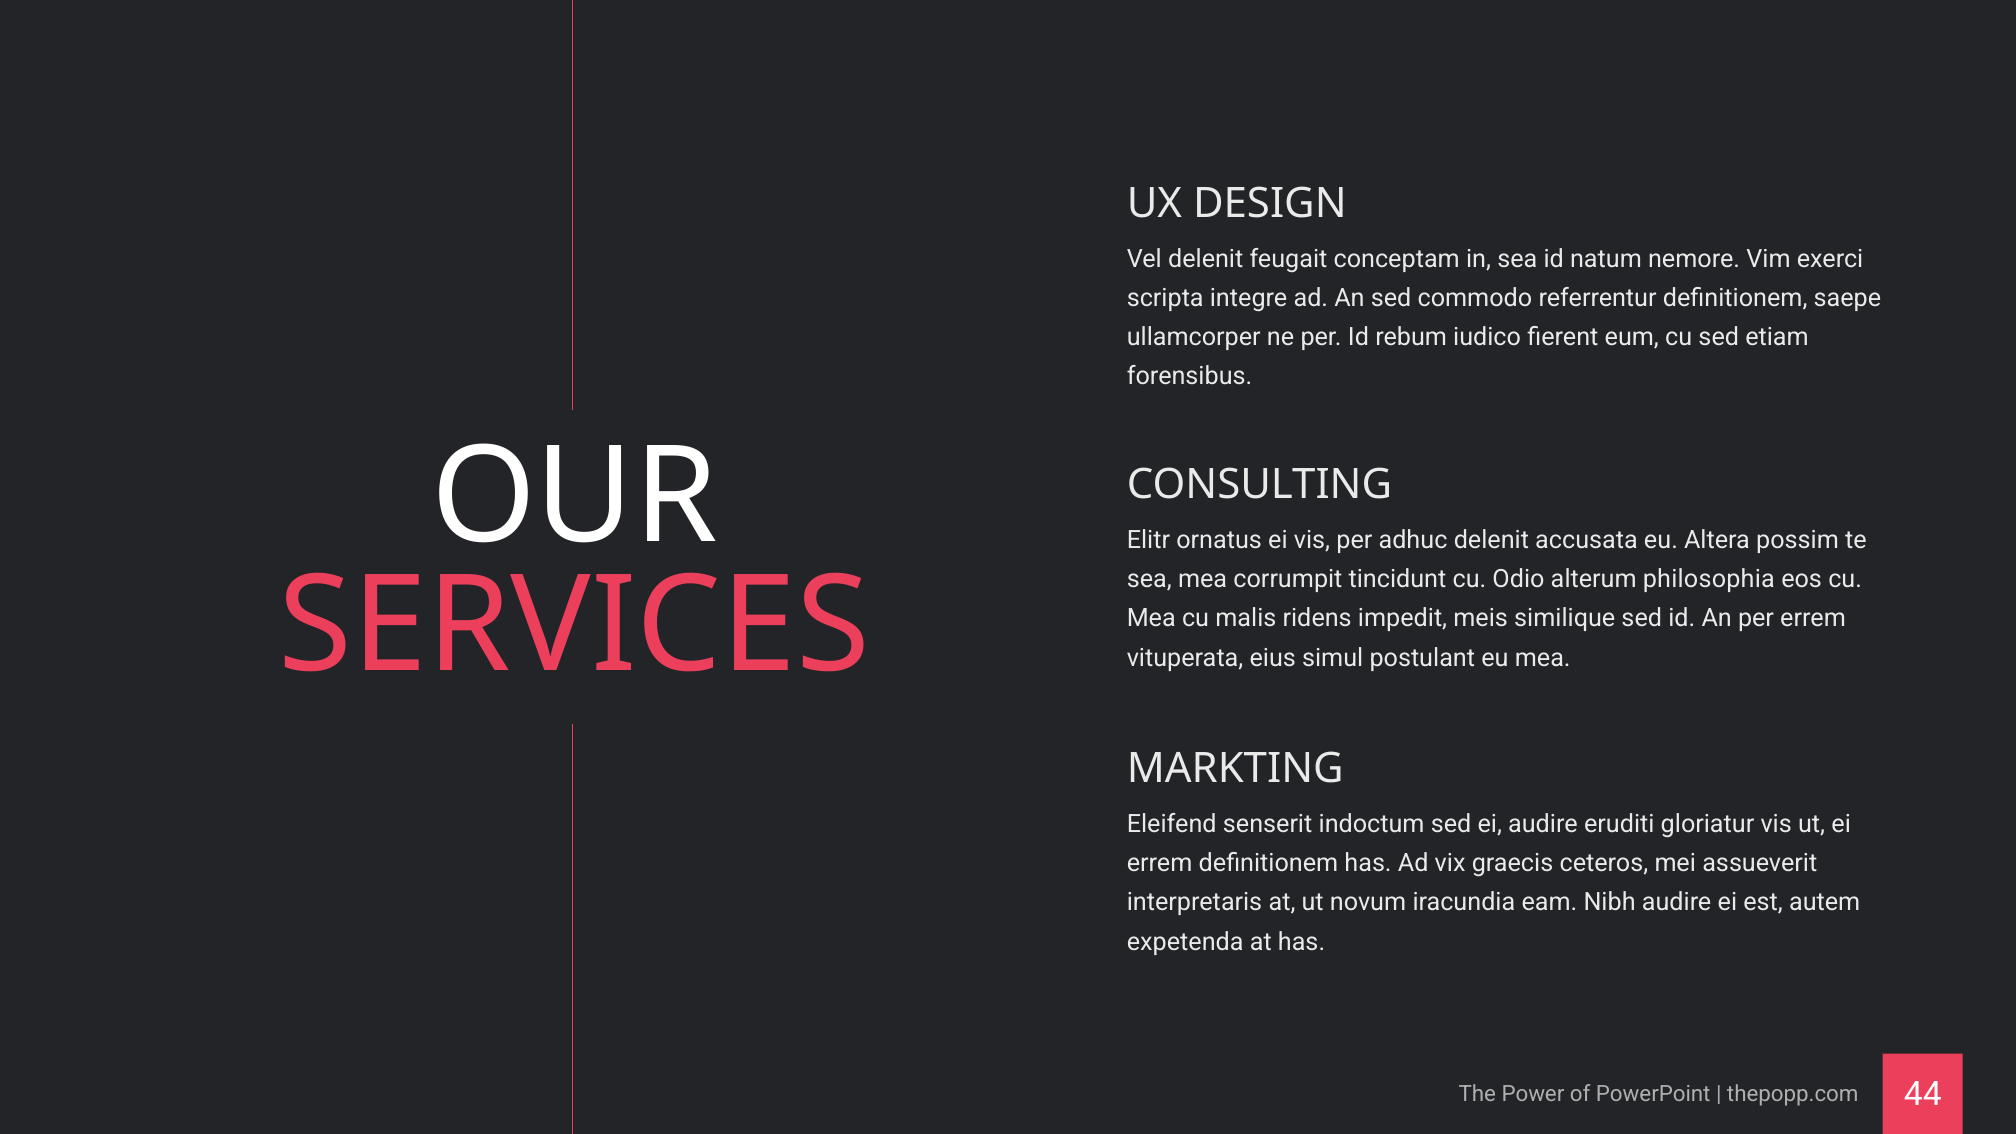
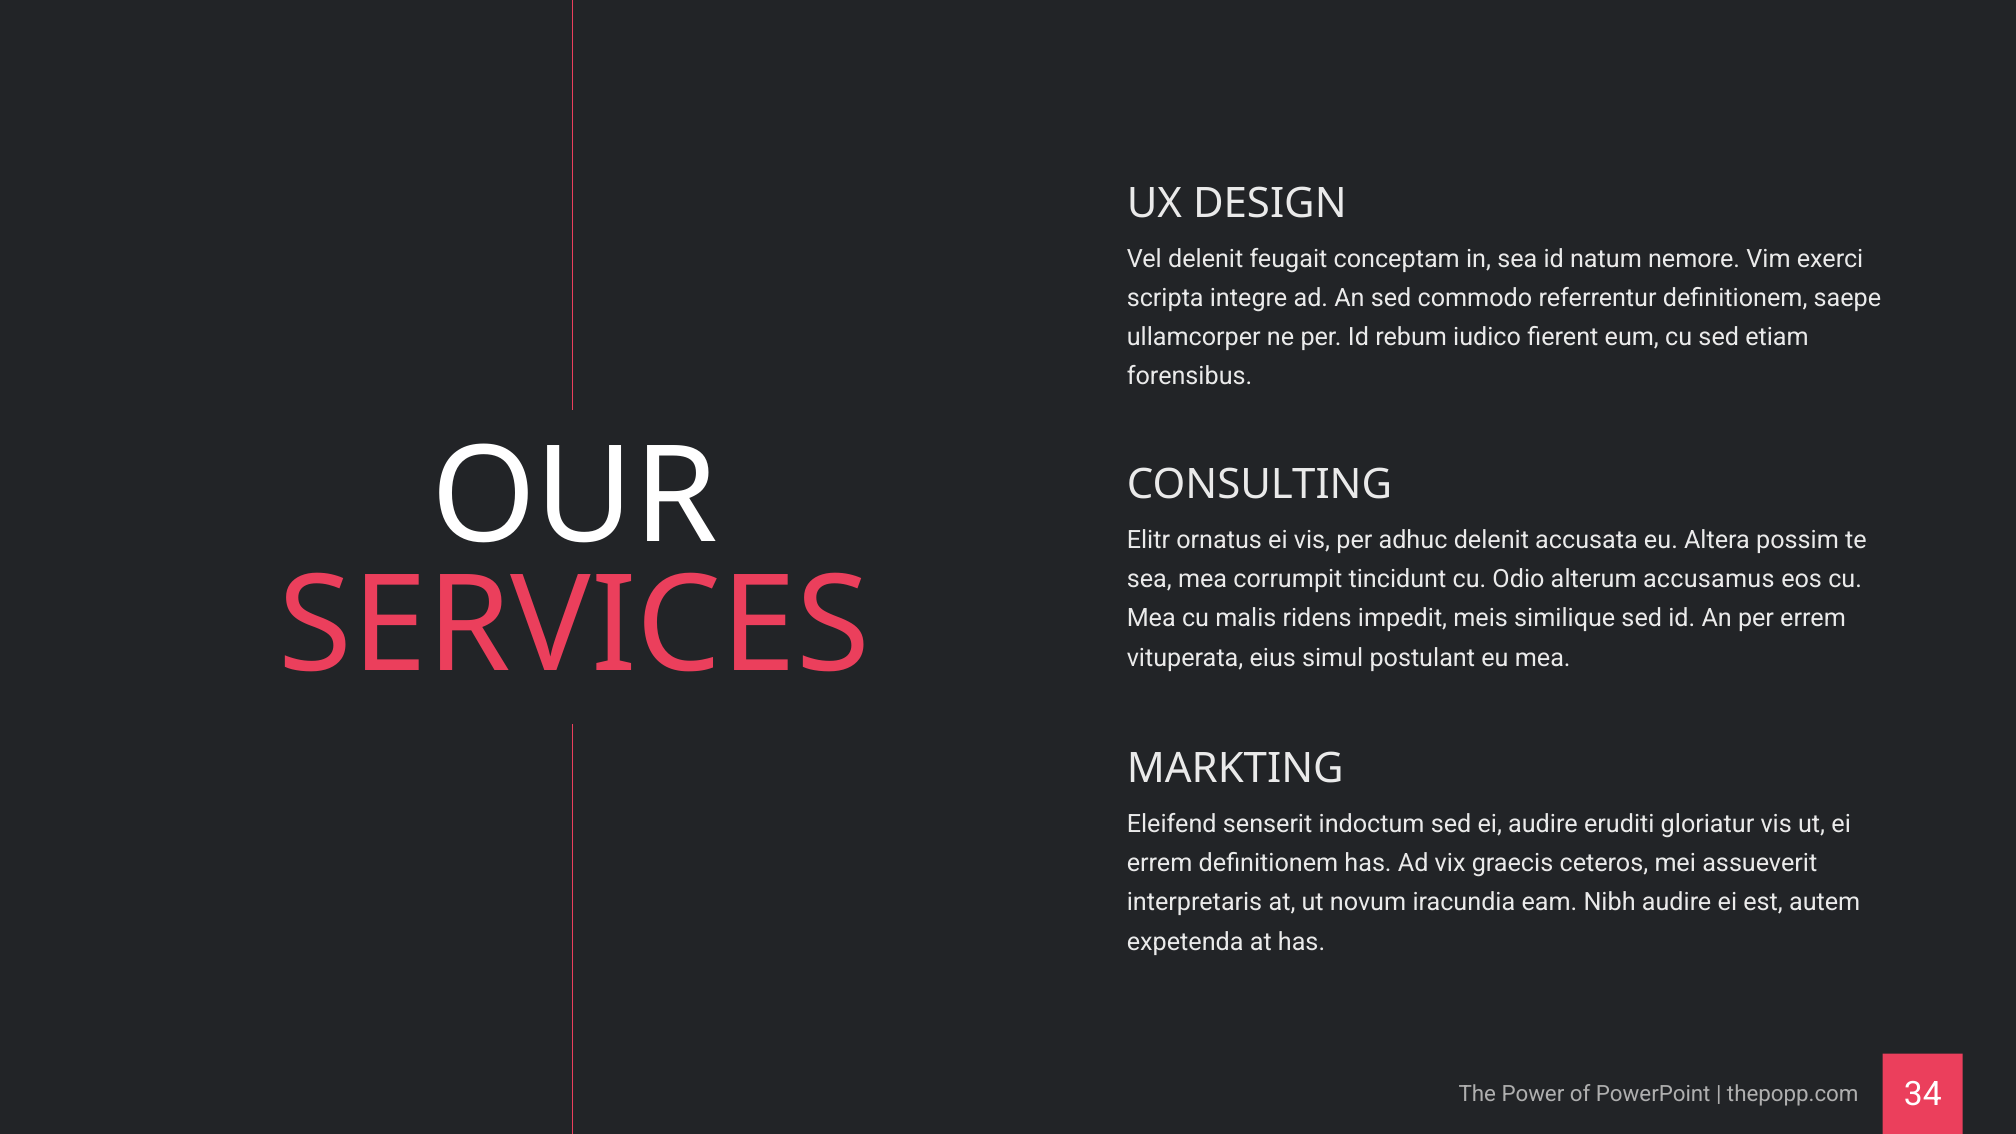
philosophia: philosophia -> accusamus
44: 44 -> 34
